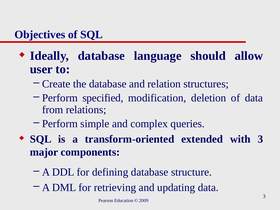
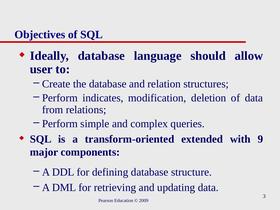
specified: specified -> indicates
with 3: 3 -> 9
